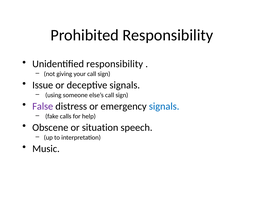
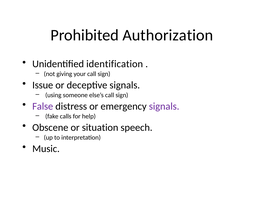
Prohibited Responsibility: Responsibility -> Authorization
Unidentified responsibility: responsibility -> identification
signals at (164, 106) colour: blue -> purple
